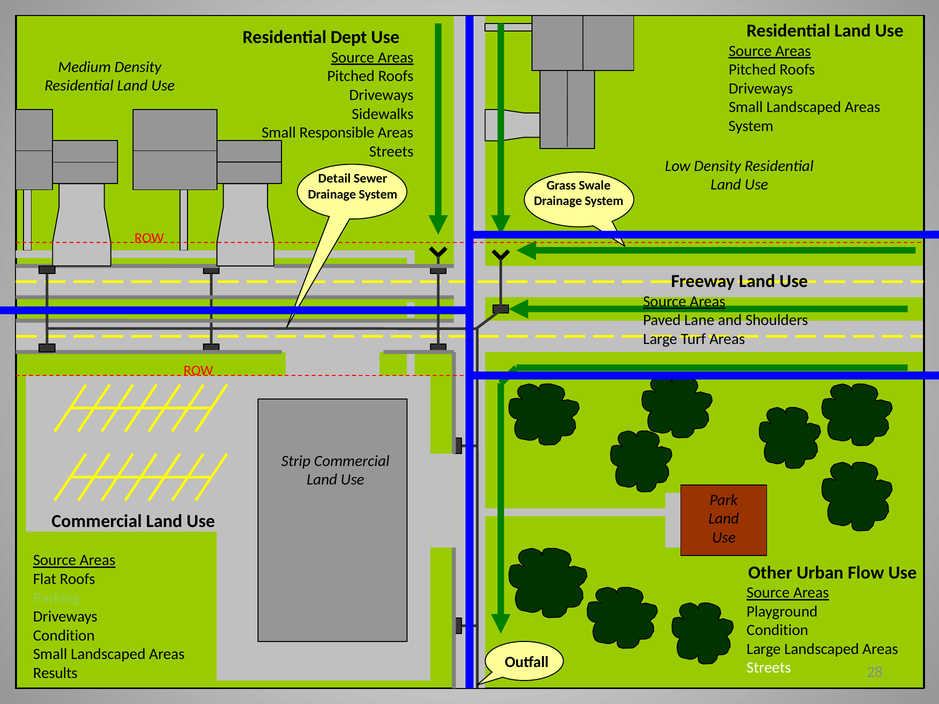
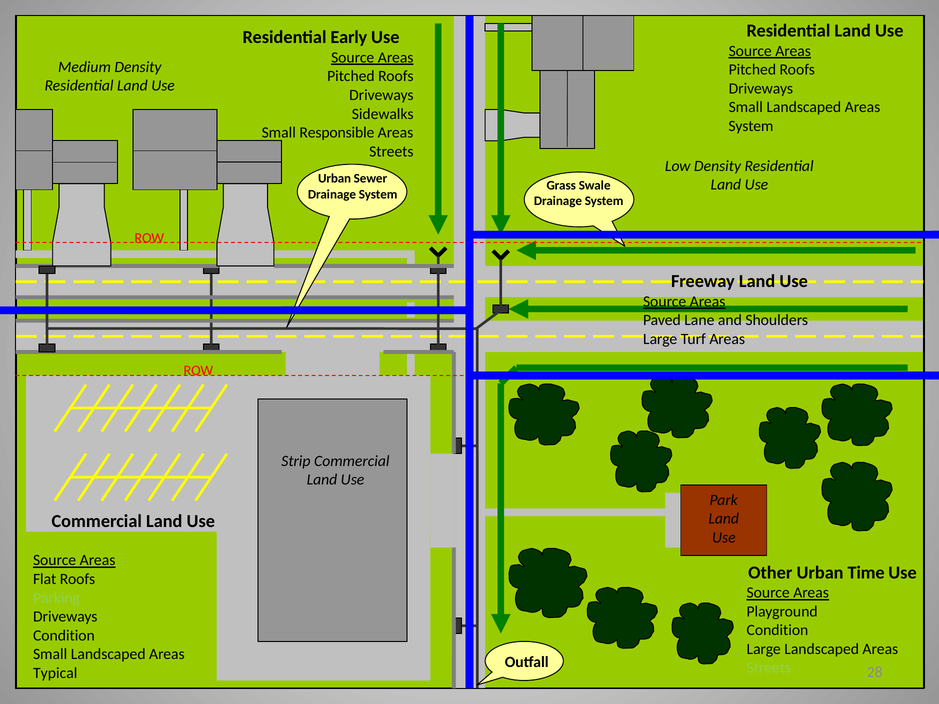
Dept: Dept -> Early
Detail at (334, 179): Detail -> Urban
Flow: Flow -> Time
Streets at (769, 668) colour: white -> light green
Results: Results -> Typical
